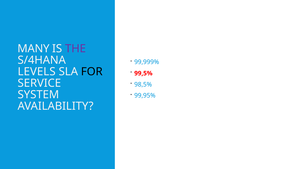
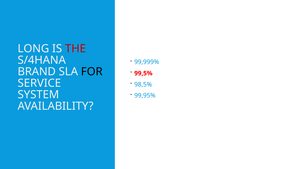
MANY: MANY -> LONG
THE colour: purple -> red
LEVELS: LEVELS -> BRAND
